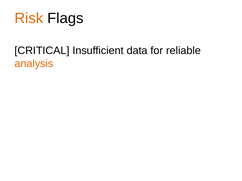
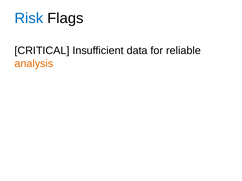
Risk colour: orange -> blue
